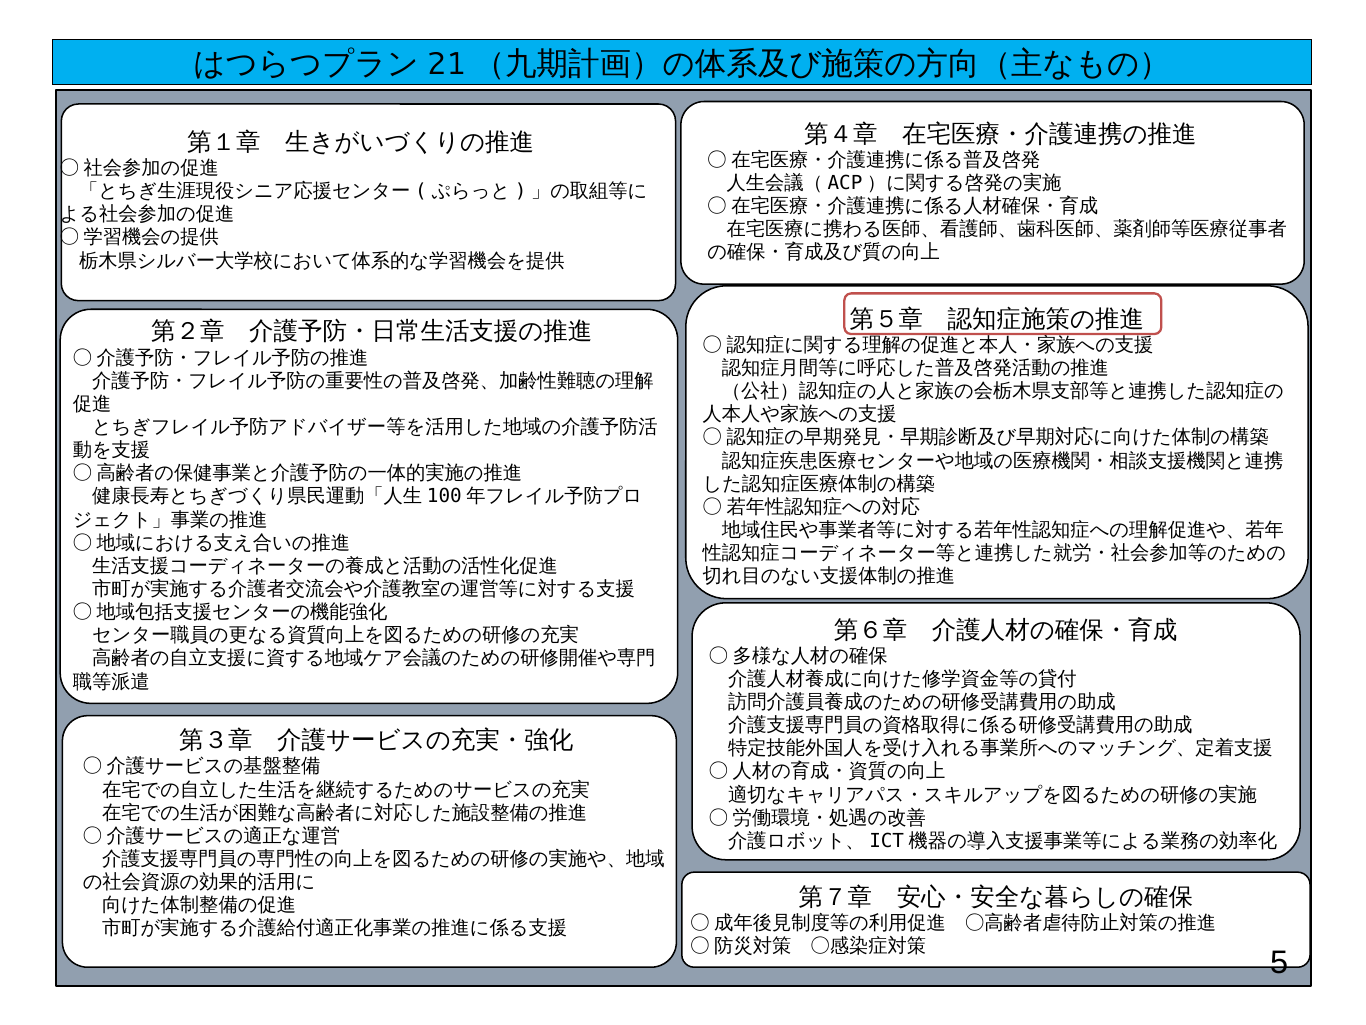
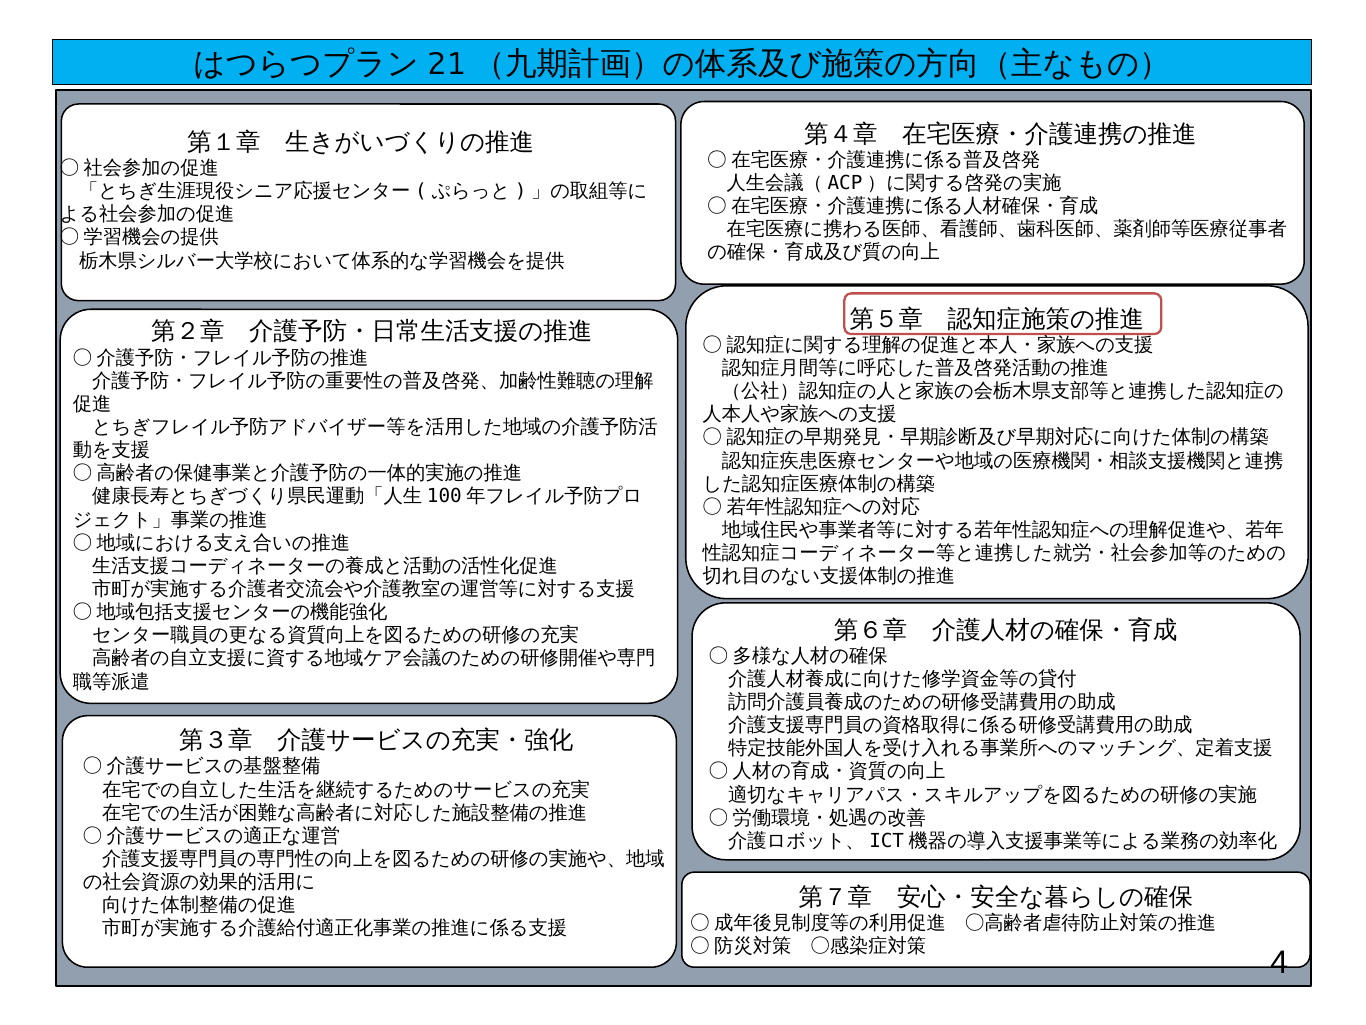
5: 5 -> 4
